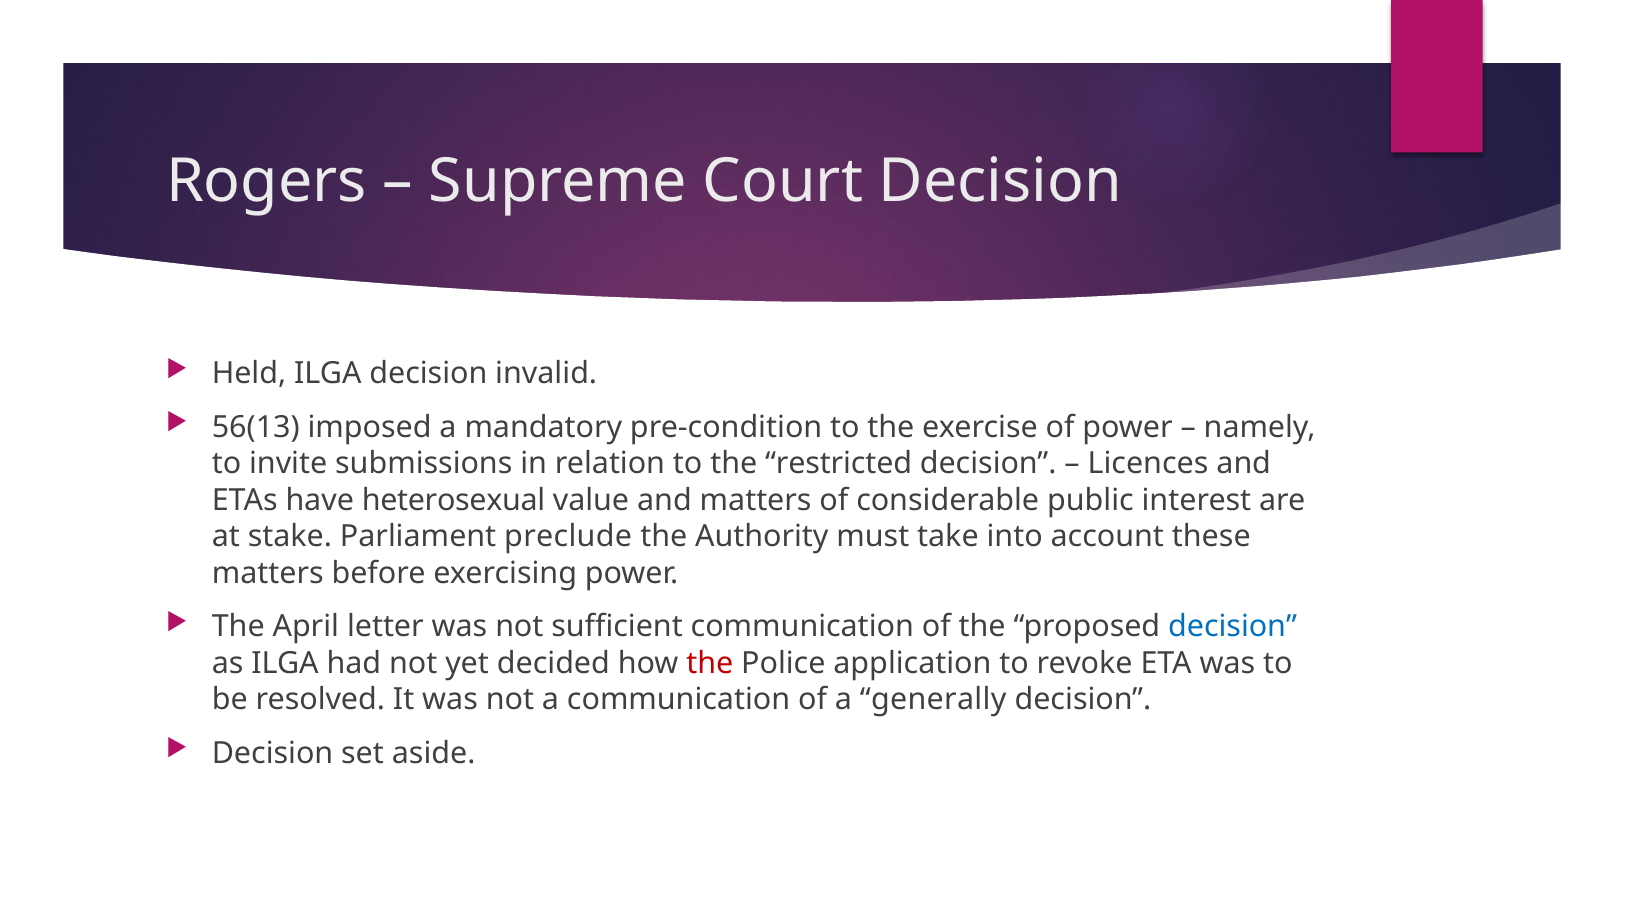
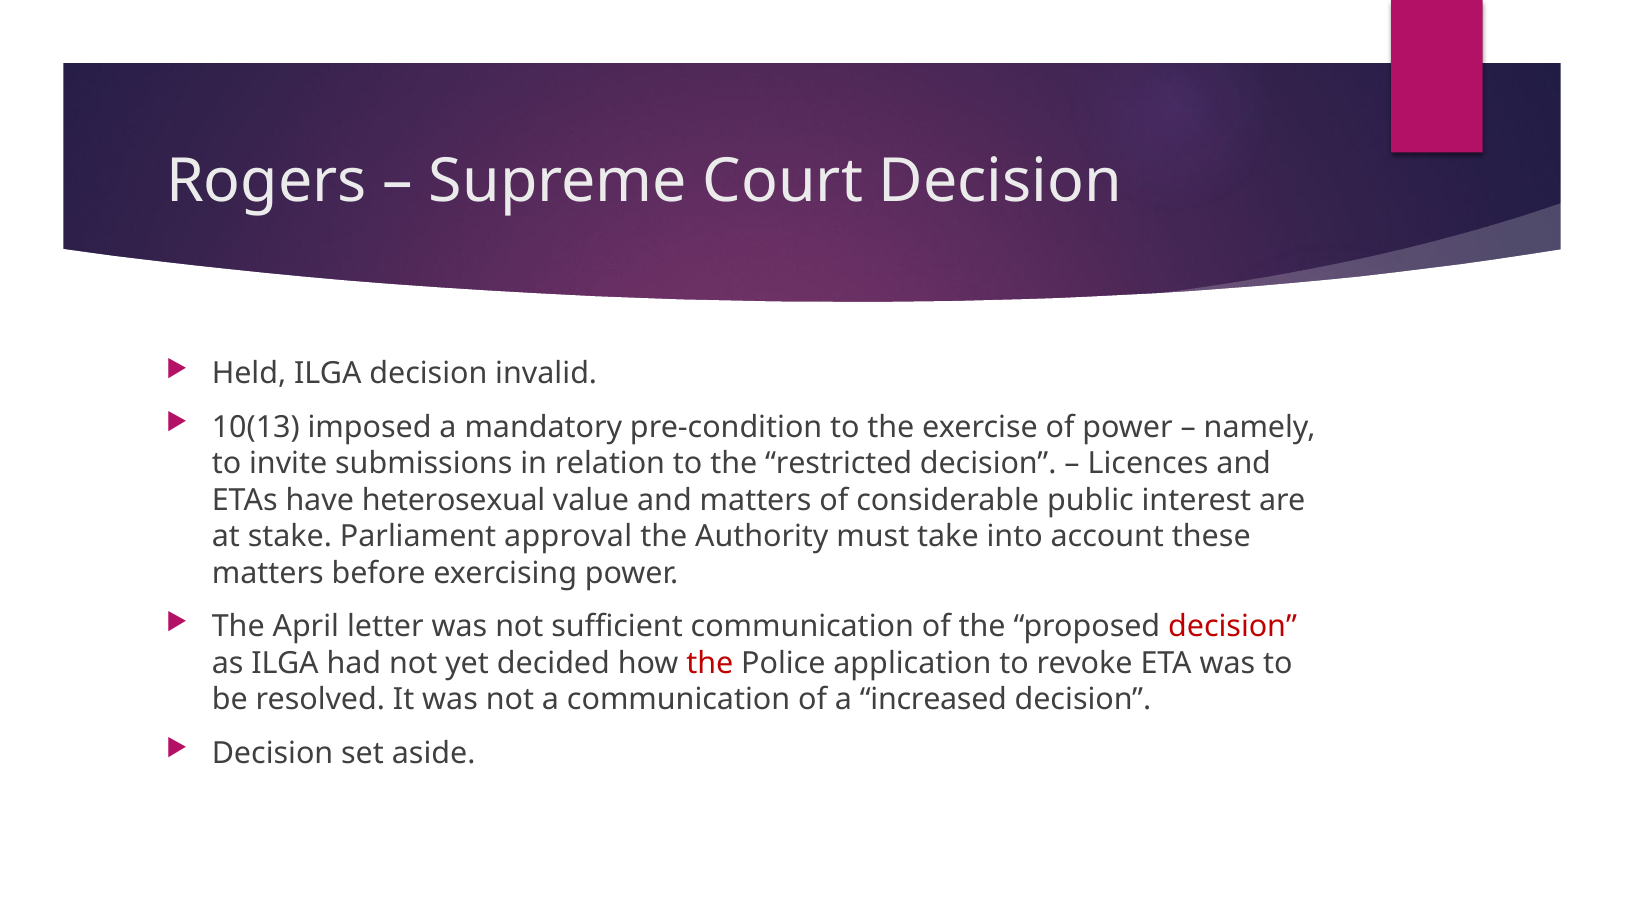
56(13: 56(13 -> 10(13
preclude: preclude -> approval
decision at (1233, 627) colour: blue -> red
generally: generally -> increased
